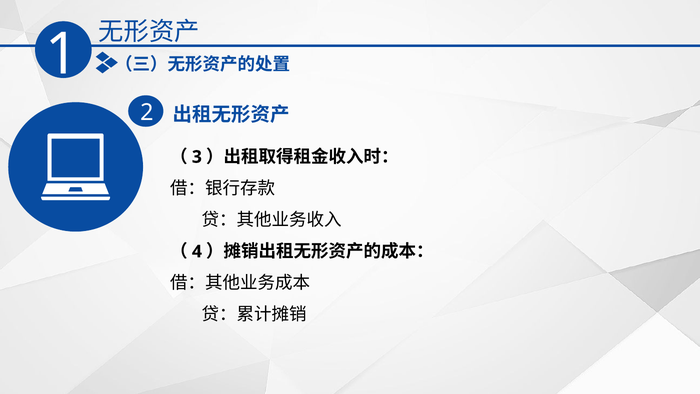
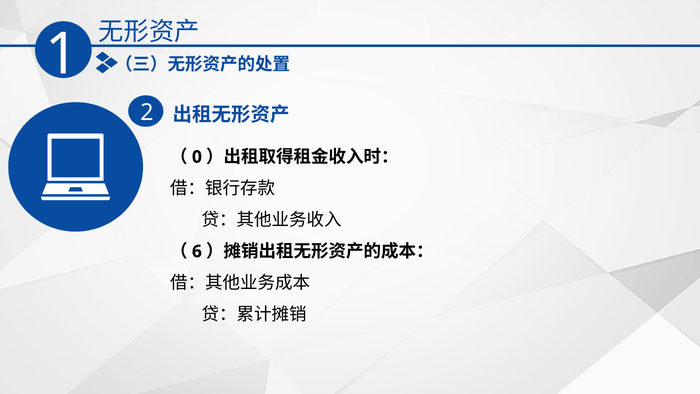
3: 3 -> 0
4: 4 -> 6
